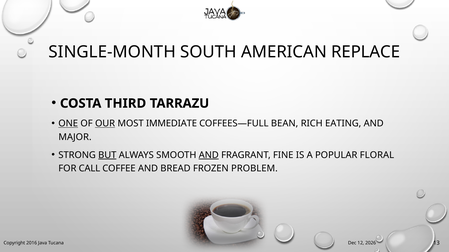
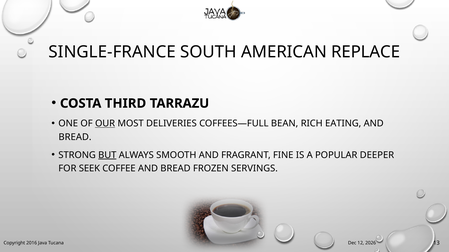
SINGLE-MONTH: SINGLE-MONTH -> SINGLE-FRANCE
ONE underline: present -> none
IMMEDIATE: IMMEDIATE -> DELIVERIES
MAJOR at (75, 137): MAJOR -> BREAD
AND at (209, 155) underline: present -> none
FLORAL: FLORAL -> DEEPER
CALL: CALL -> SEEK
PROBLEM: PROBLEM -> SERVINGS
